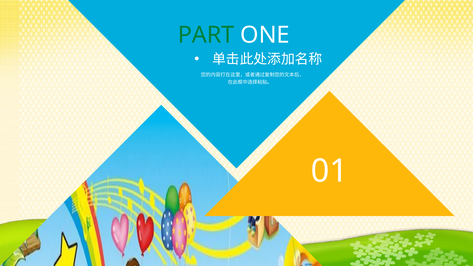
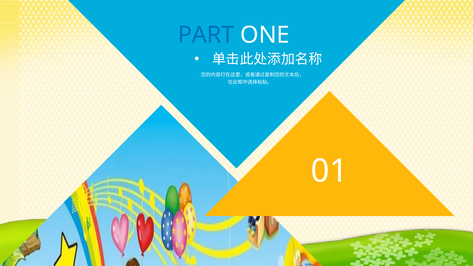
PART colour: green -> blue
